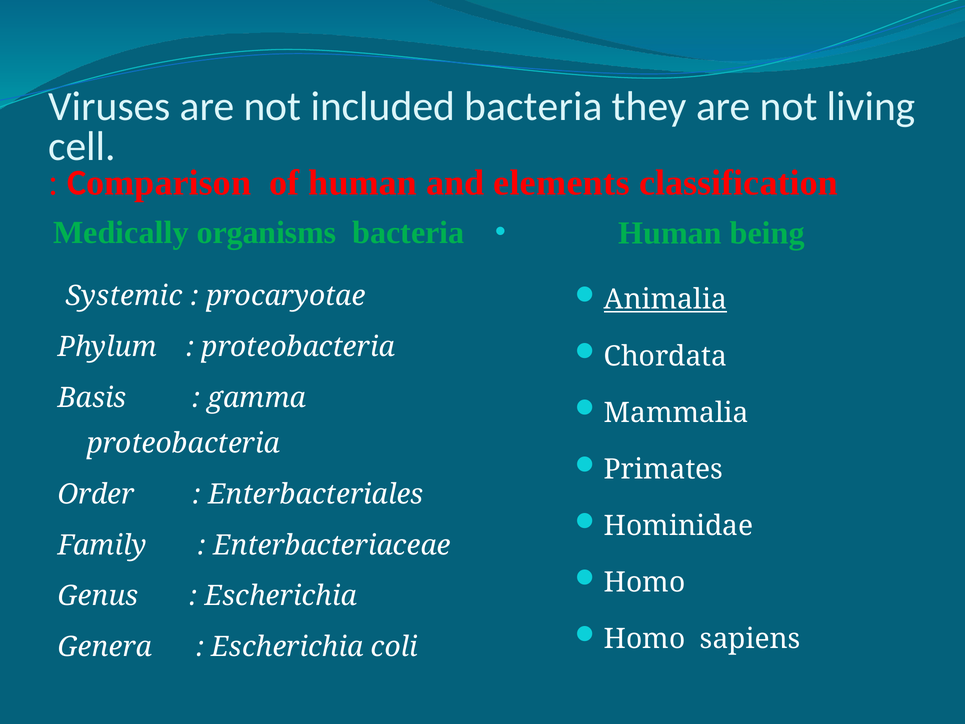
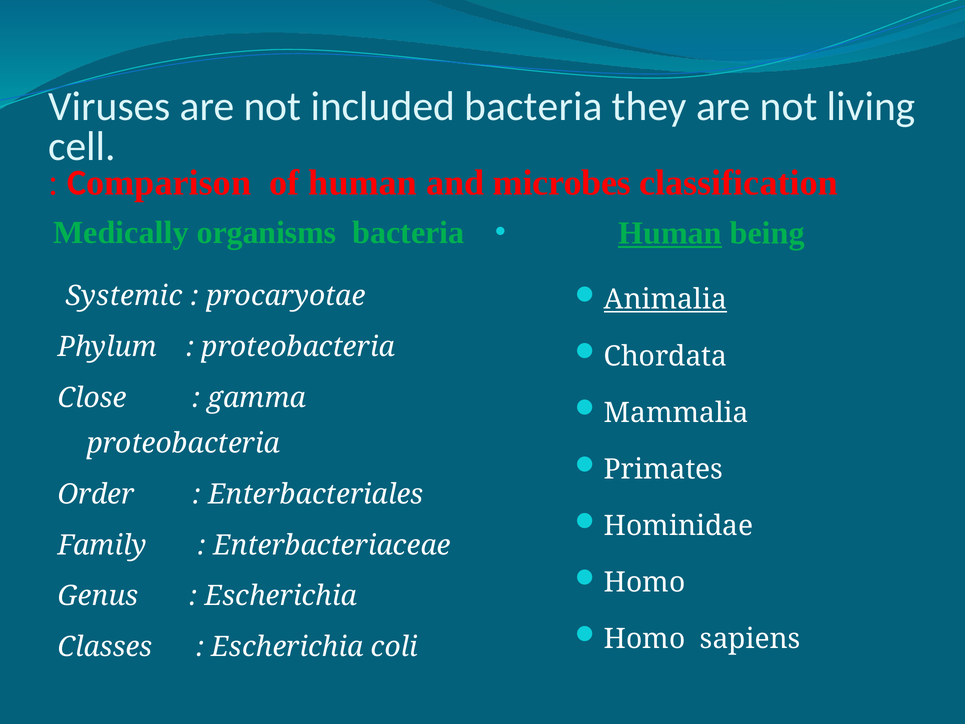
elements: elements -> microbes
Human at (670, 233) underline: none -> present
Basis: Basis -> Close
Genera: Genera -> Classes
